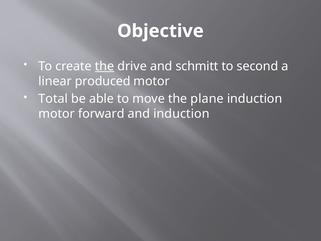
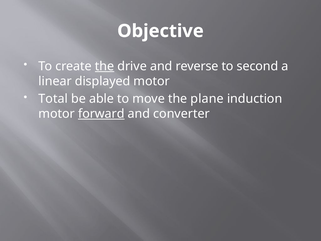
schmitt: schmitt -> reverse
produced: produced -> displayed
forward underline: none -> present
and induction: induction -> converter
